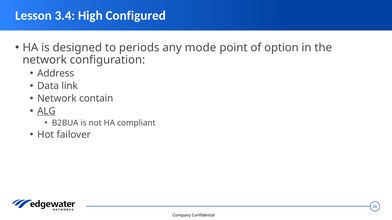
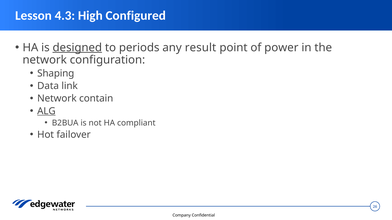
3.4: 3.4 -> 4.3
designed underline: none -> present
mode: mode -> result
option: option -> power
Address: Address -> Shaping
